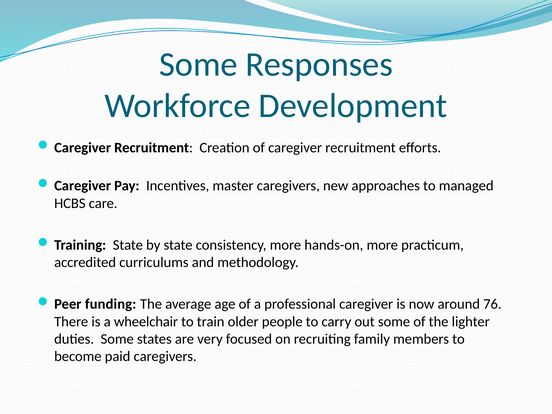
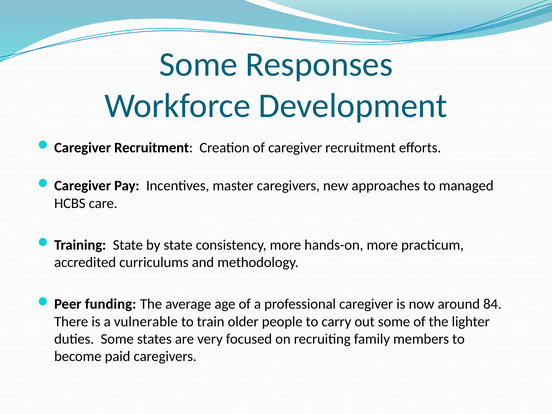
76: 76 -> 84
wheelchair: wheelchair -> vulnerable
